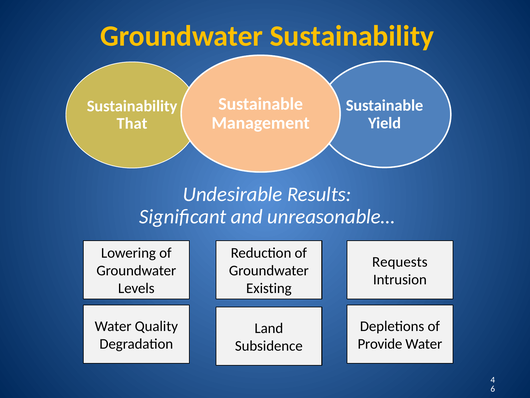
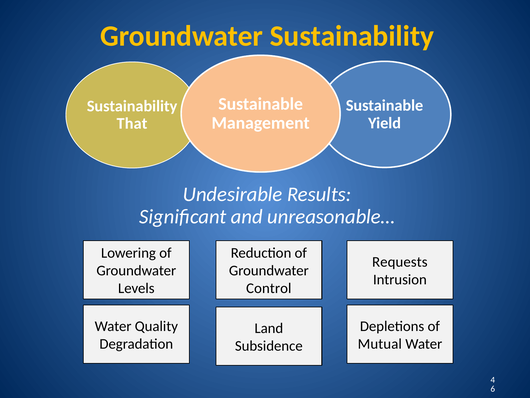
Existing: Existing -> Control
Provide: Provide -> Mutual
